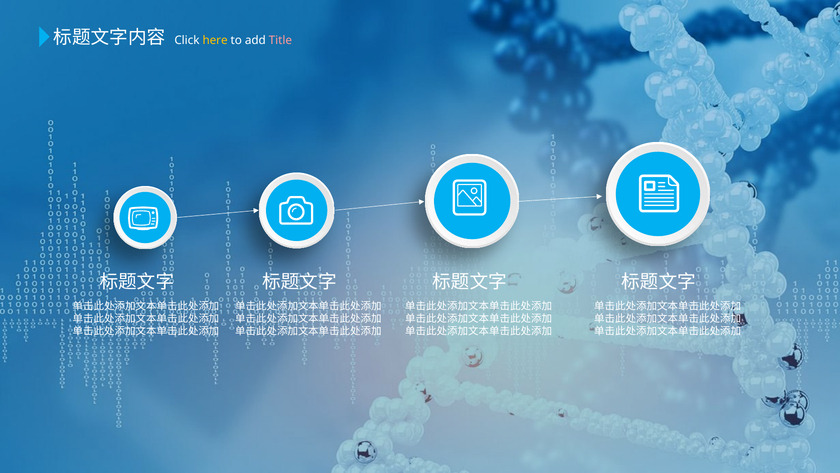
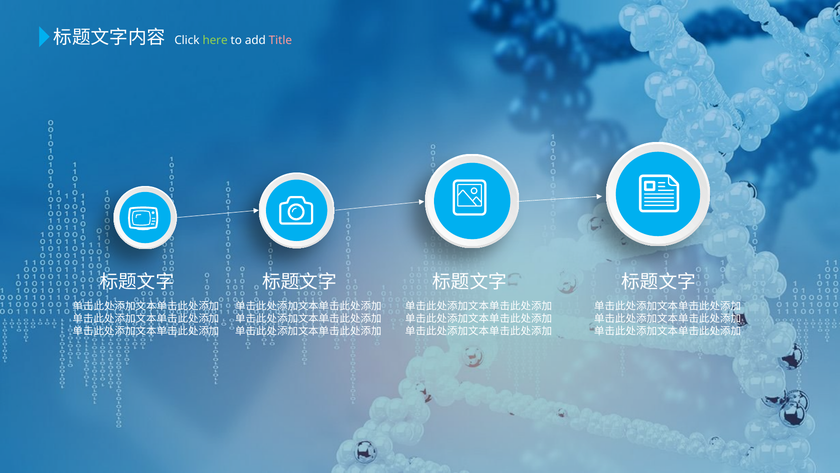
here colour: yellow -> light green
